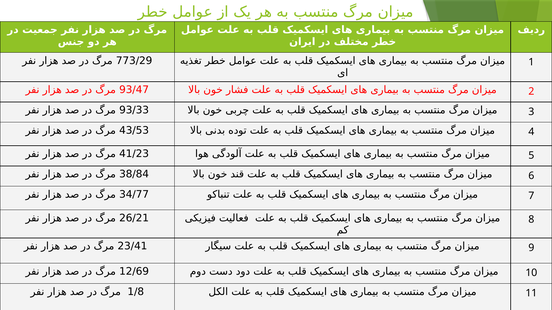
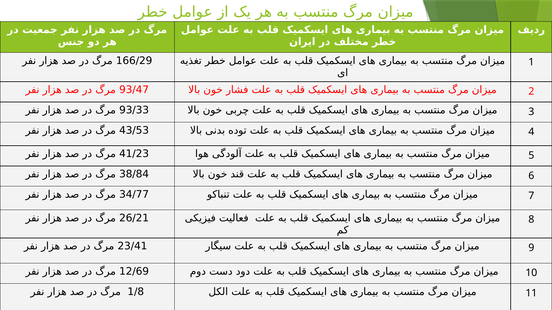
773/29: 773/29 -> 166/29
